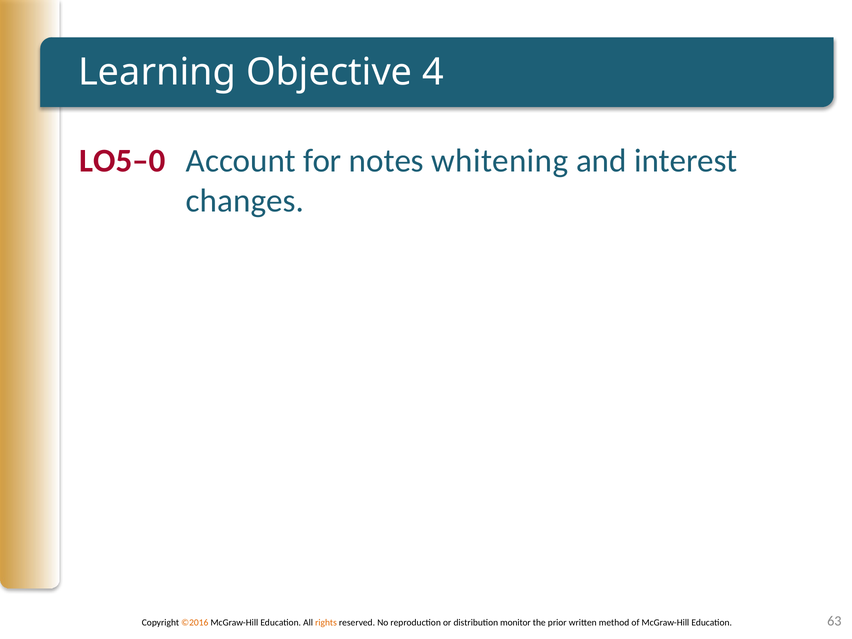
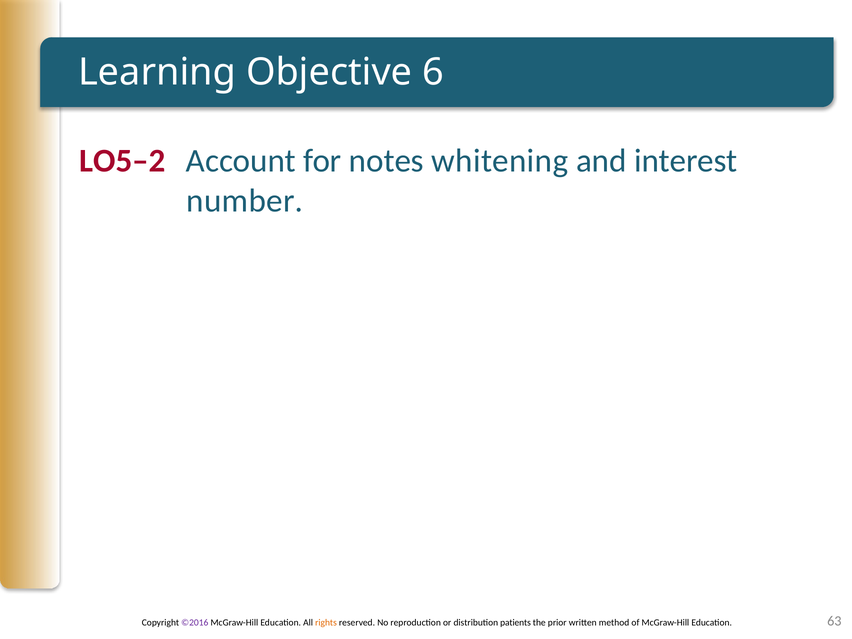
4: 4 -> 6
LO5–0: LO5–0 -> LO5–2
changes: changes -> number
©2016 colour: orange -> purple
monitor: monitor -> patients
